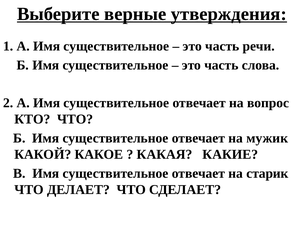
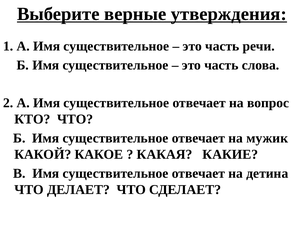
старик: старик -> детина
